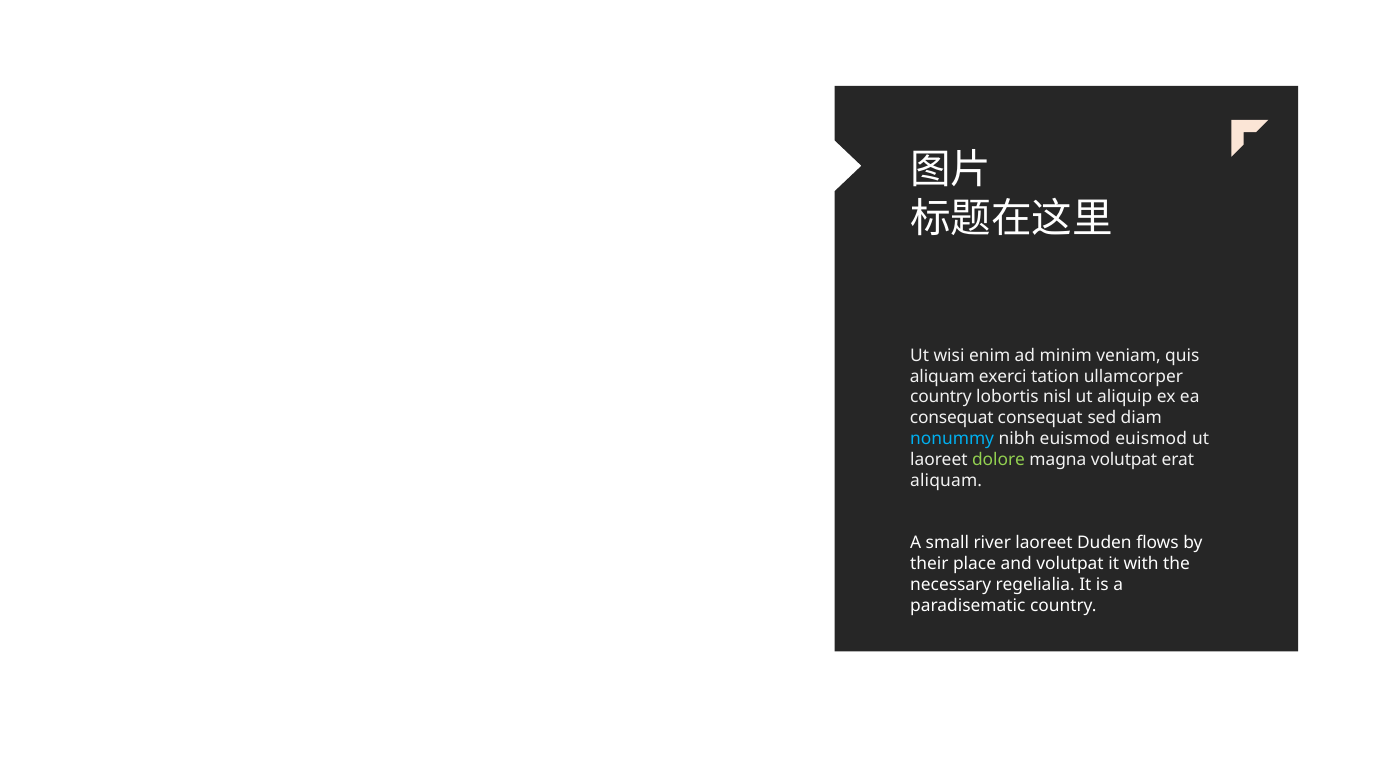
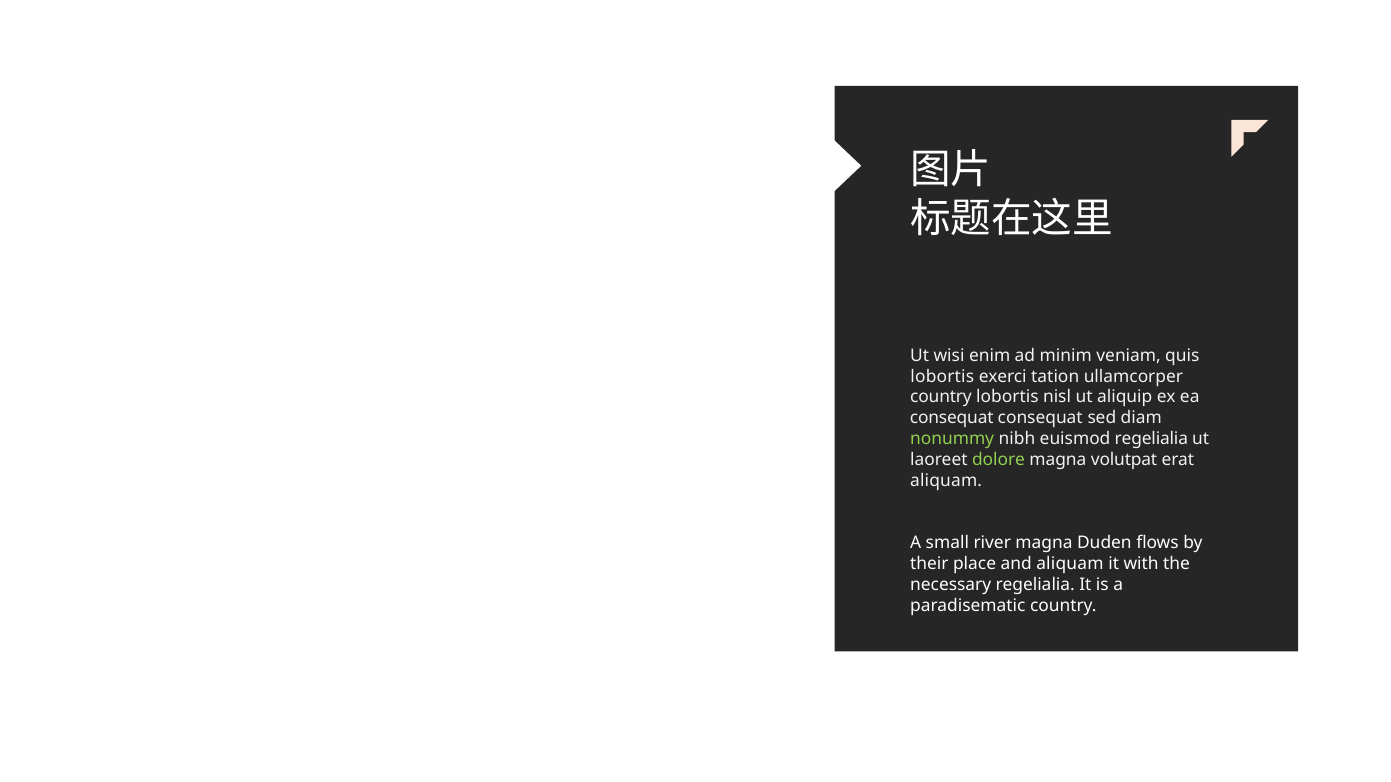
aliquam at (942, 376): aliquam -> lobortis
nonummy colour: light blue -> light green
euismod euismod: euismod -> regelialia
river laoreet: laoreet -> magna
and volutpat: volutpat -> aliquam
